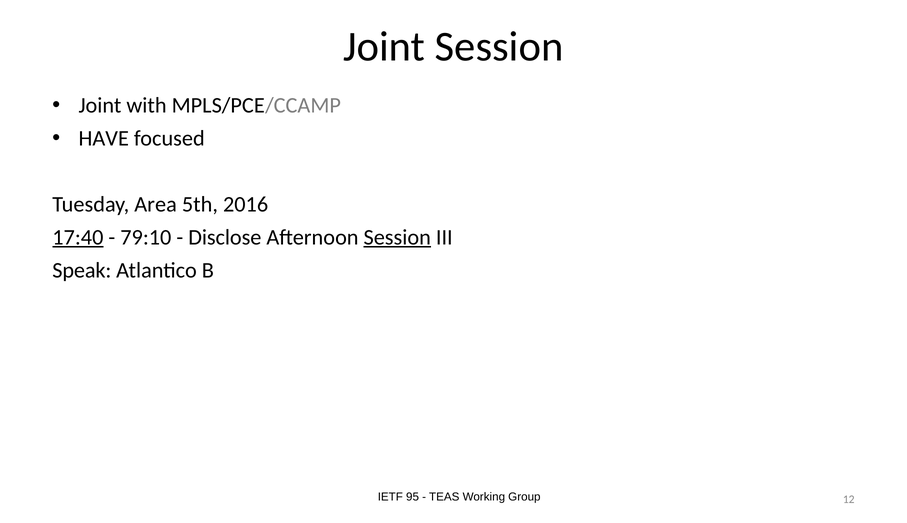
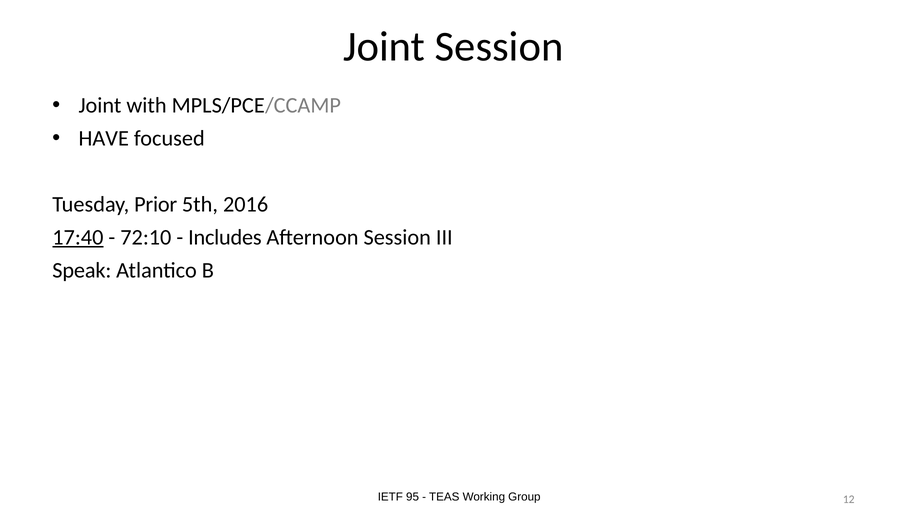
Area: Area -> Prior
79:10: 79:10 -> 72:10
Disclose: Disclose -> Includes
Session at (397, 237) underline: present -> none
